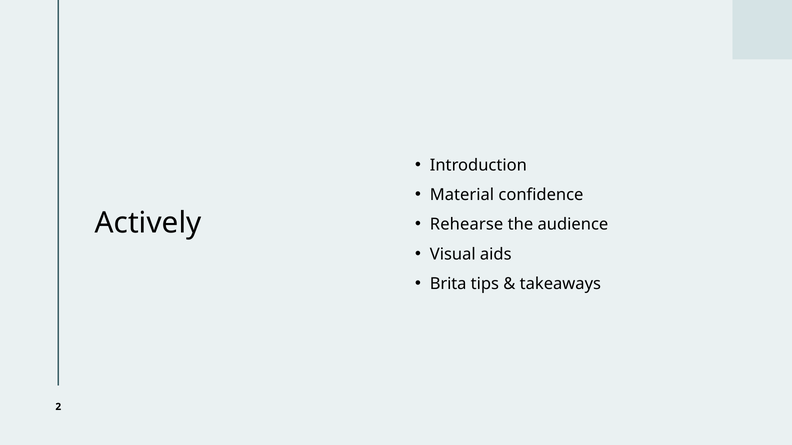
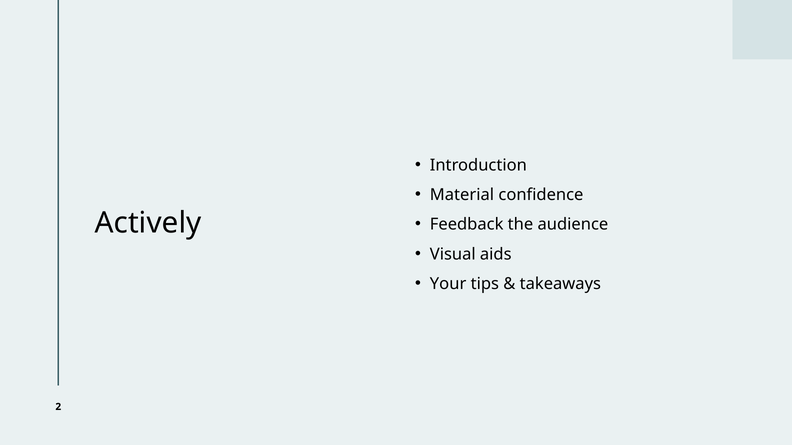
Rehearse: Rehearse -> Feedback
Brita: Brita -> Your
